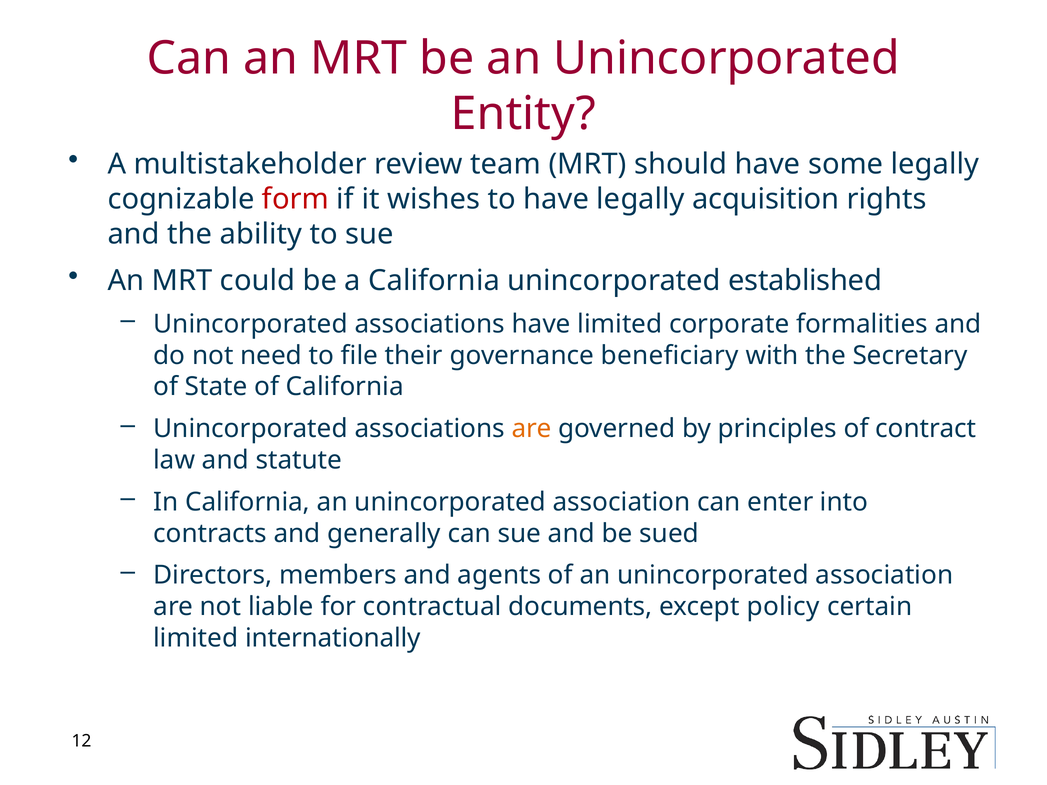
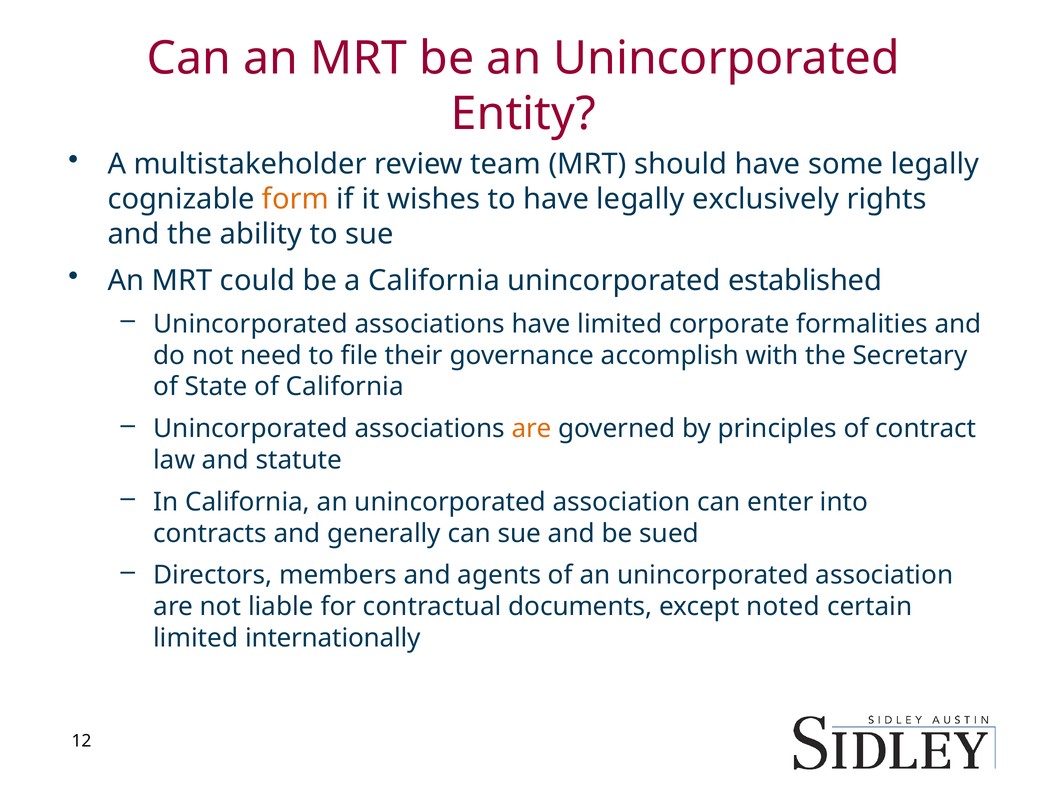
form colour: red -> orange
acquisition: acquisition -> exclusively
beneficiary: beneficiary -> accomplish
policy: policy -> noted
